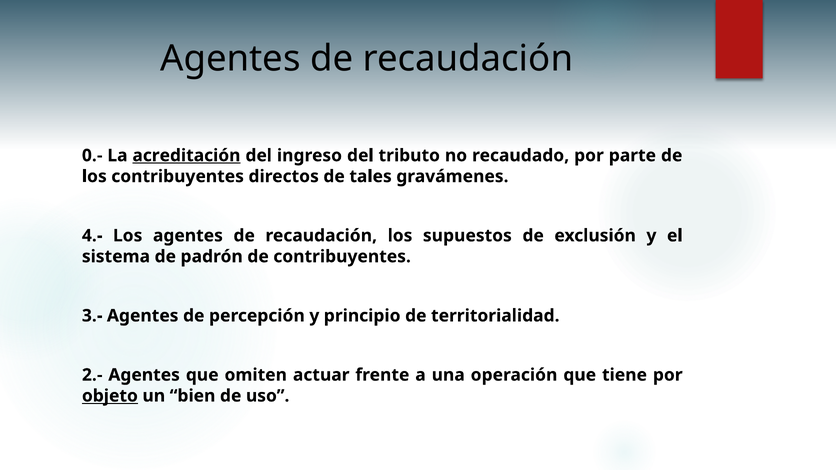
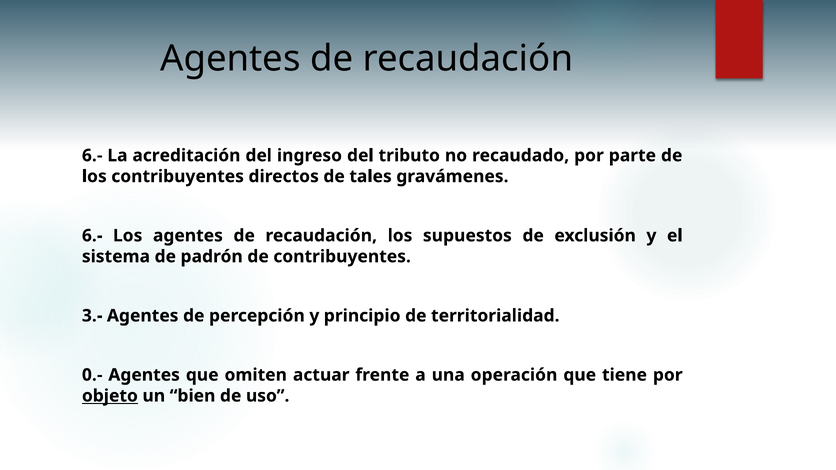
0.- at (92, 156): 0.- -> 6.-
acreditación underline: present -> none
4.- at (92, 236): 4.- -> 6.-
2.-: 2.- -> 0.-
